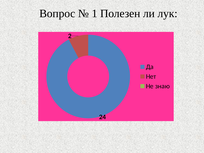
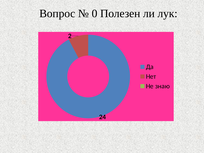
1: 1 -> 0
